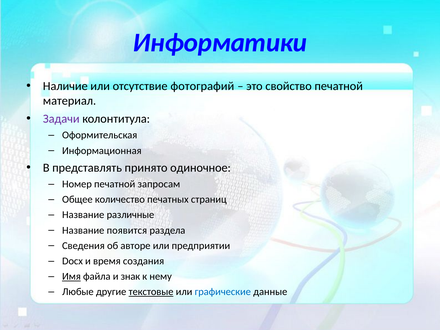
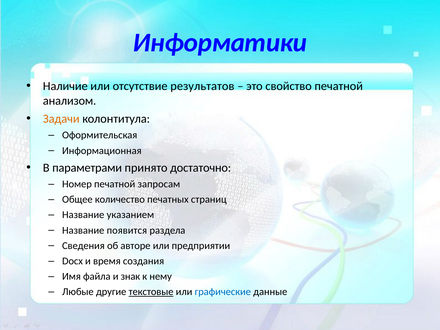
фотографий: фотографий -> результатов
материал: материал -> анализом
Задачи colour: purple -> orange
представлять: представлять -> параметрами
одиночное: одиночное -> достаточно
различные: различные -> указанием
Имя underline: present -> none
